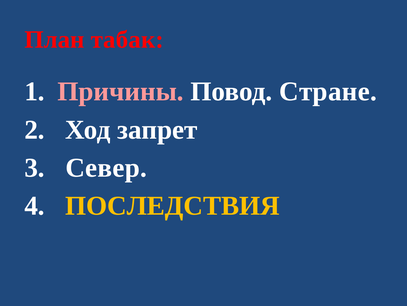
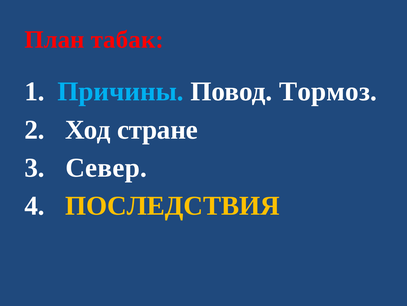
Причины colour: pink -> light blue
Стране: Стране -> Тормоз
запрет: запрет -> стране
